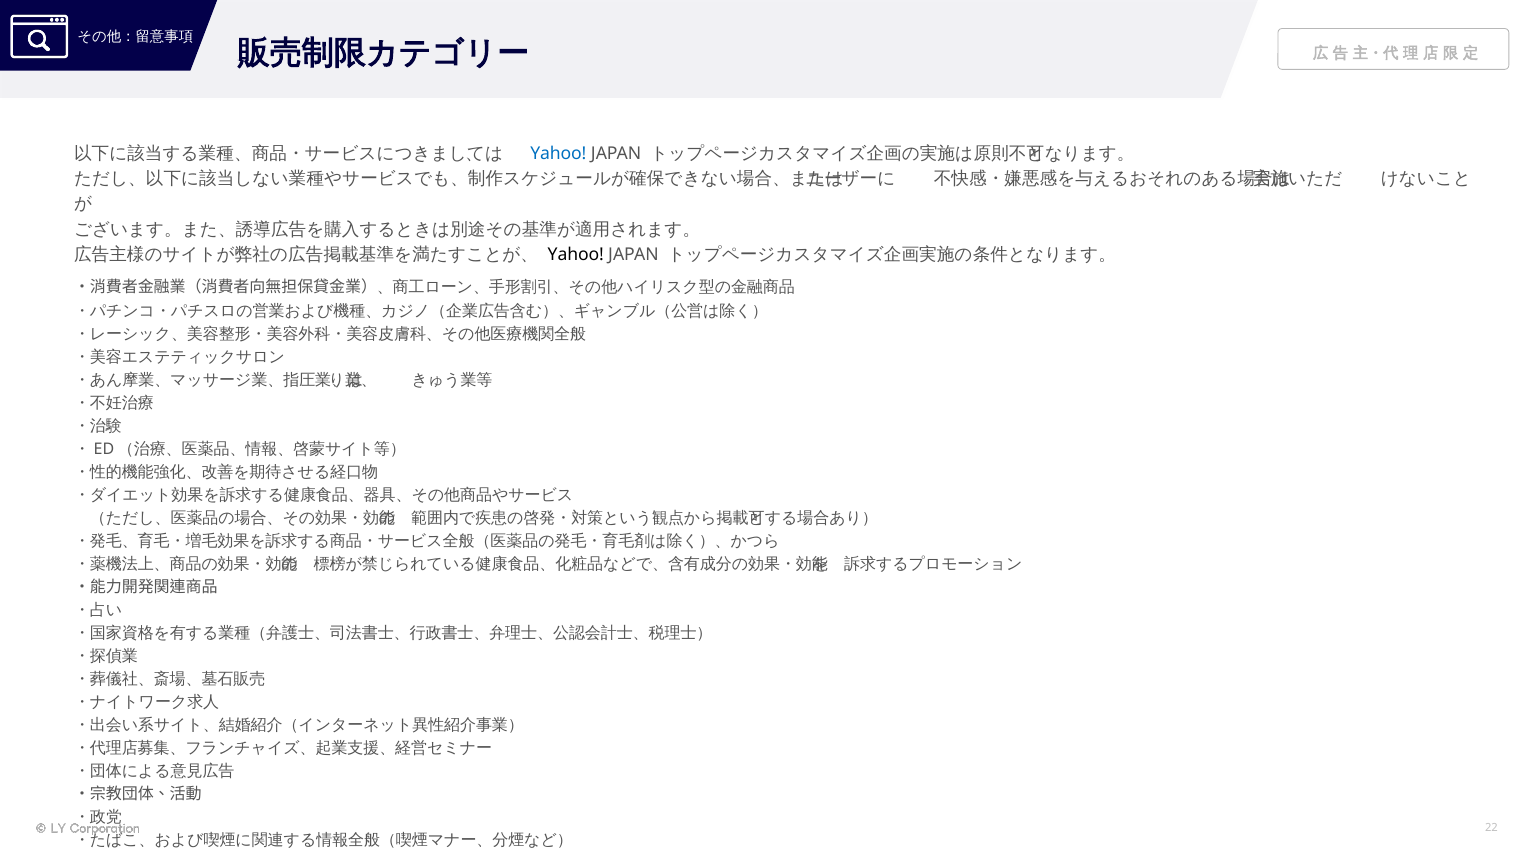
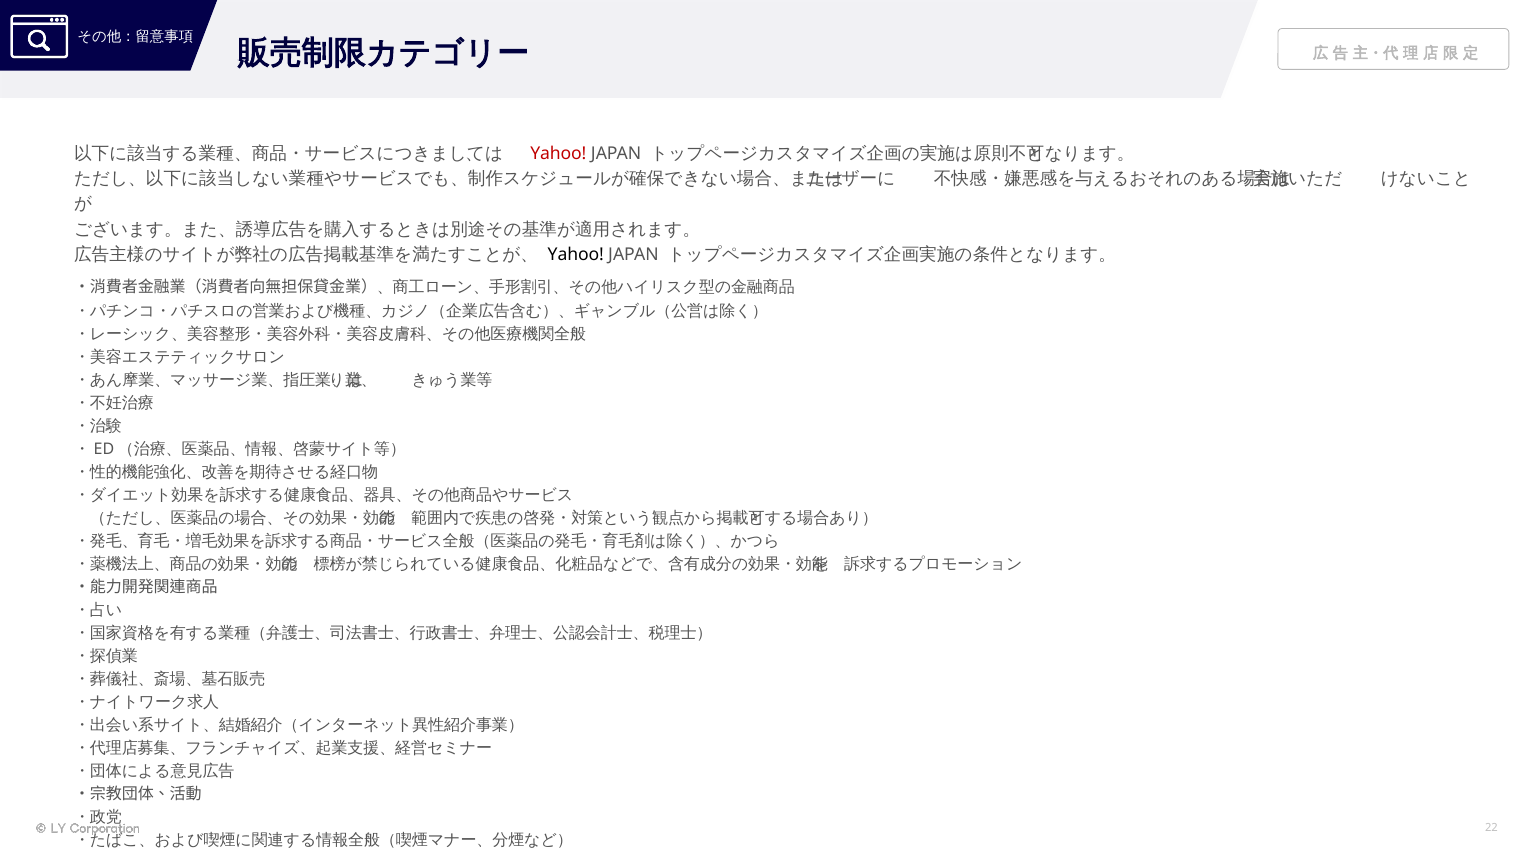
Yahoo at (558, 153) colour: blue -> red
